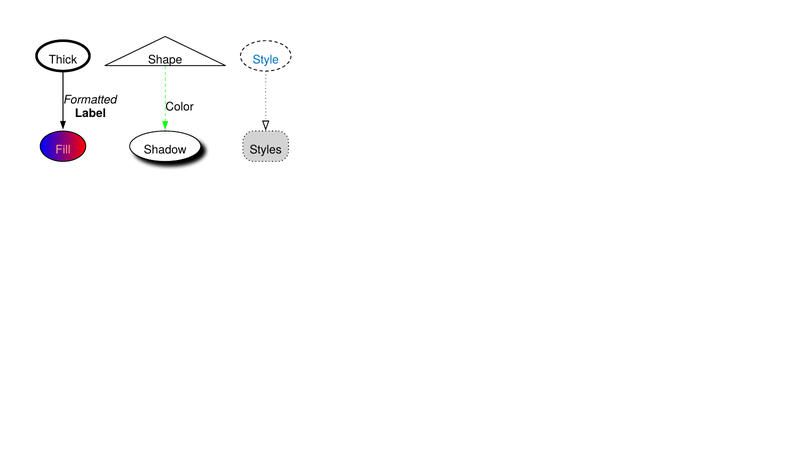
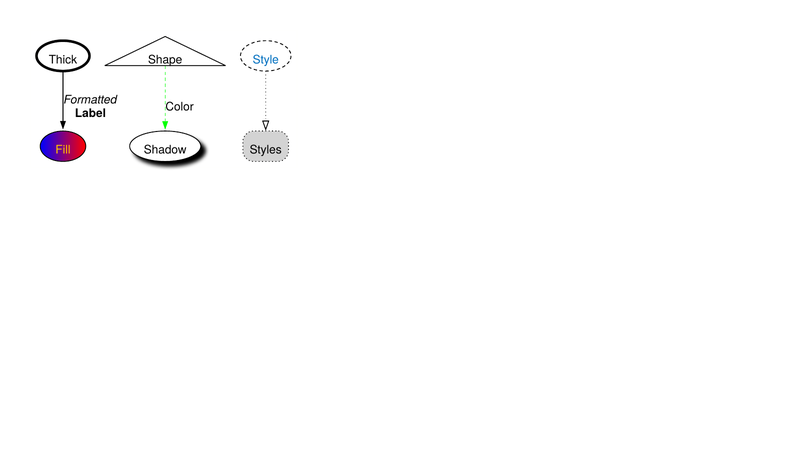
Fill colour: pink -> yellow
